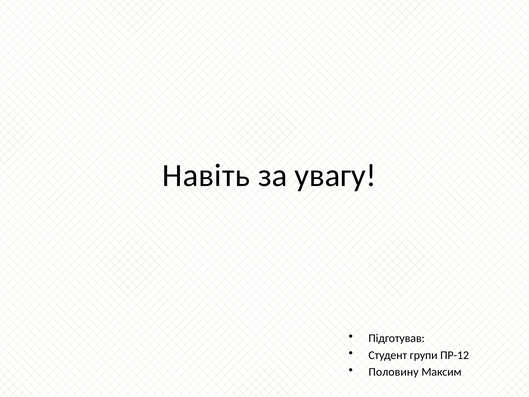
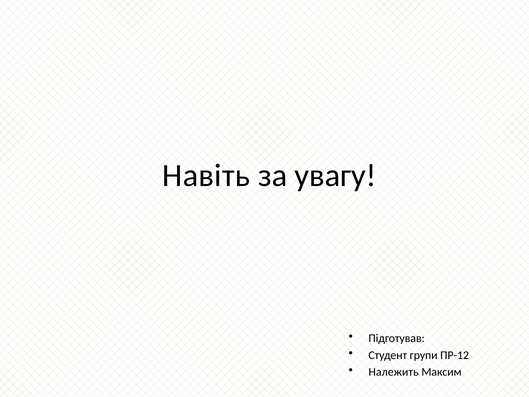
Половину: Половину -> Належить
